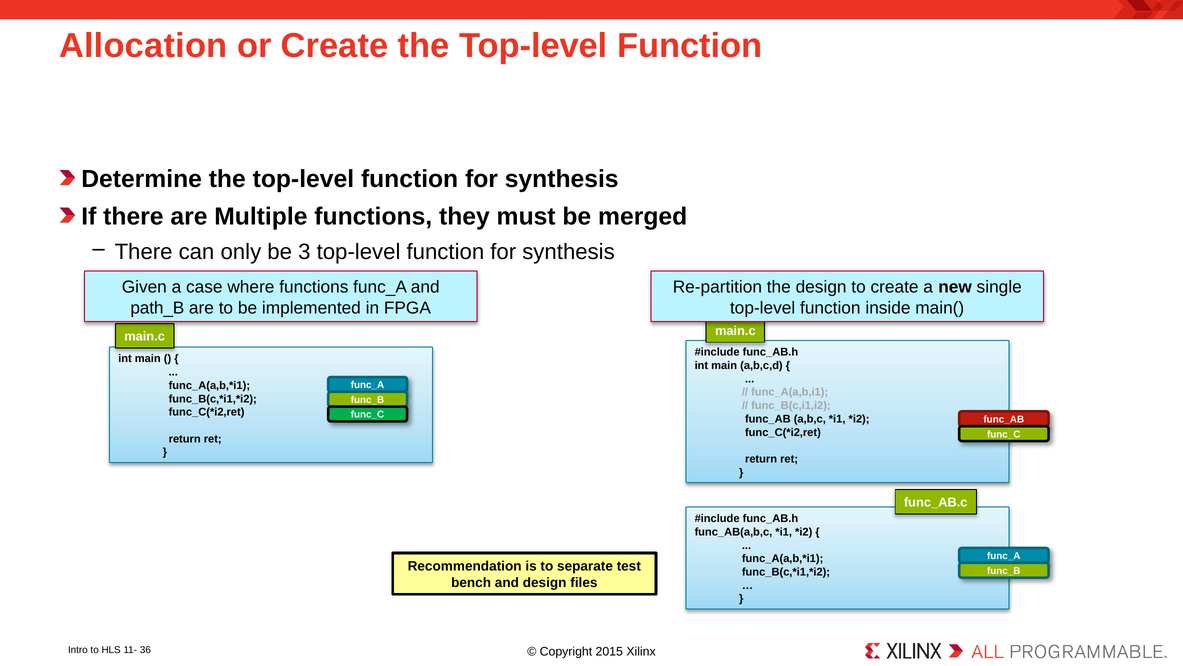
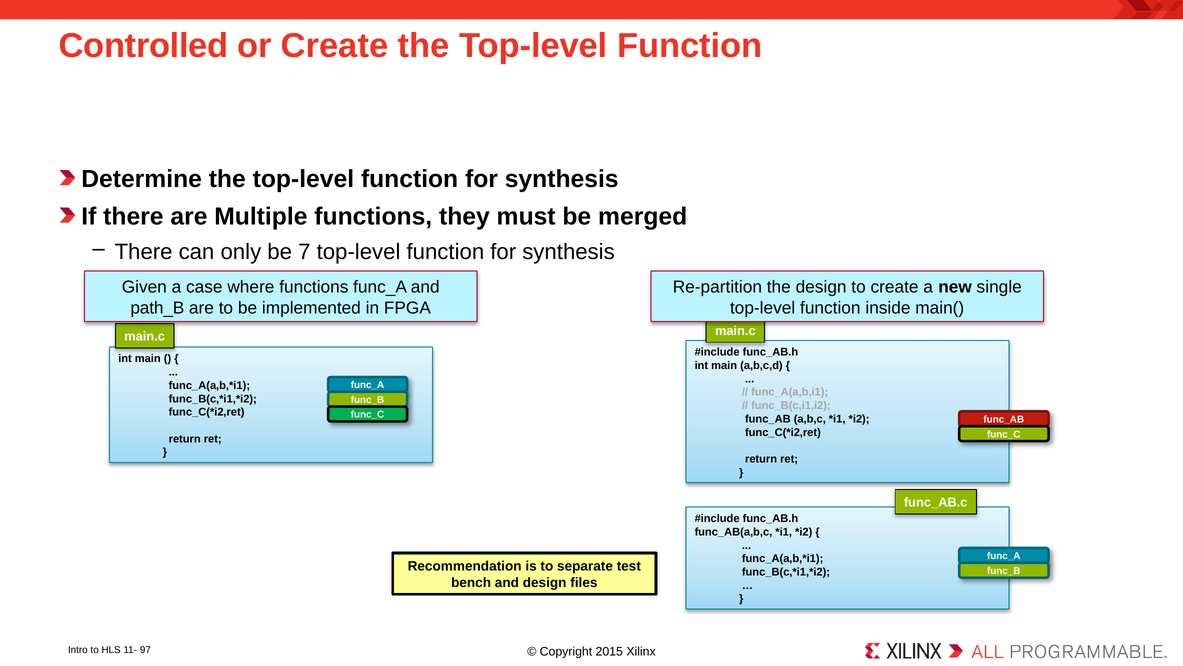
Allocation: Allocation -> Controlled
3: 3 -> 7
36: 36 -> 97
